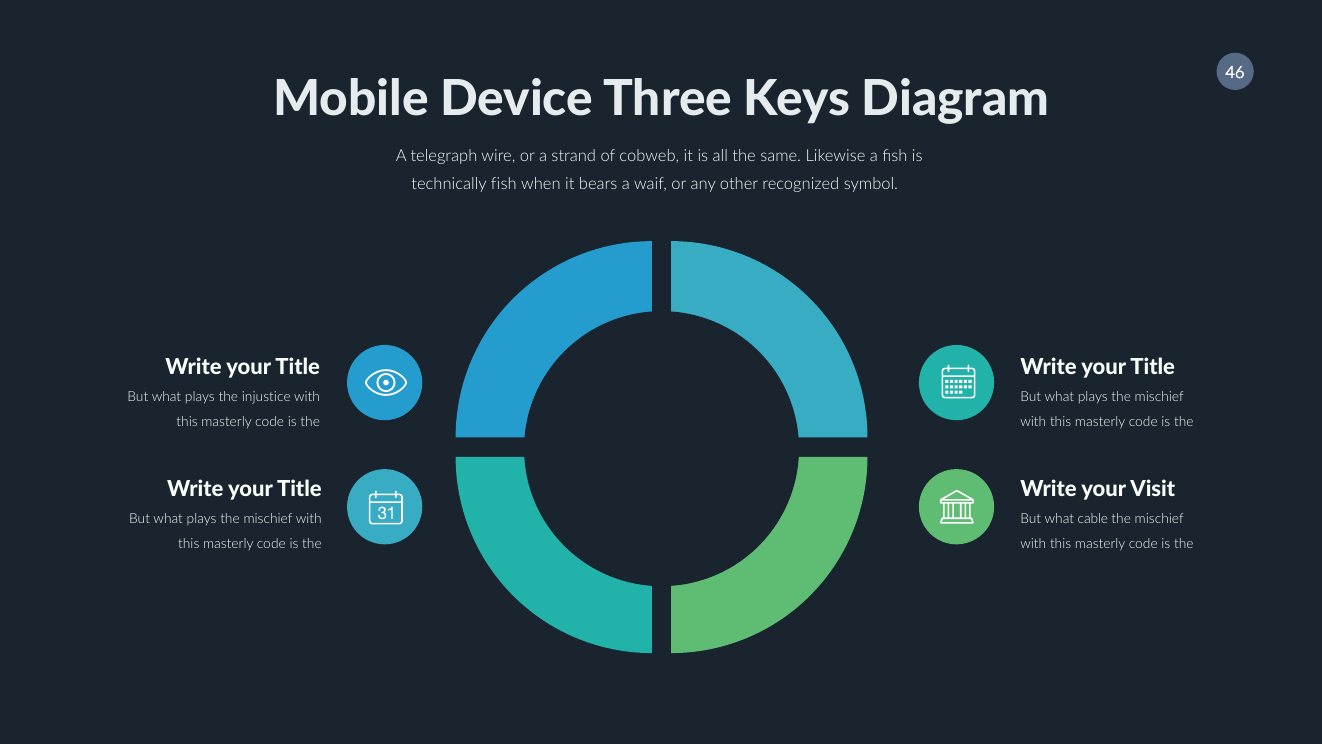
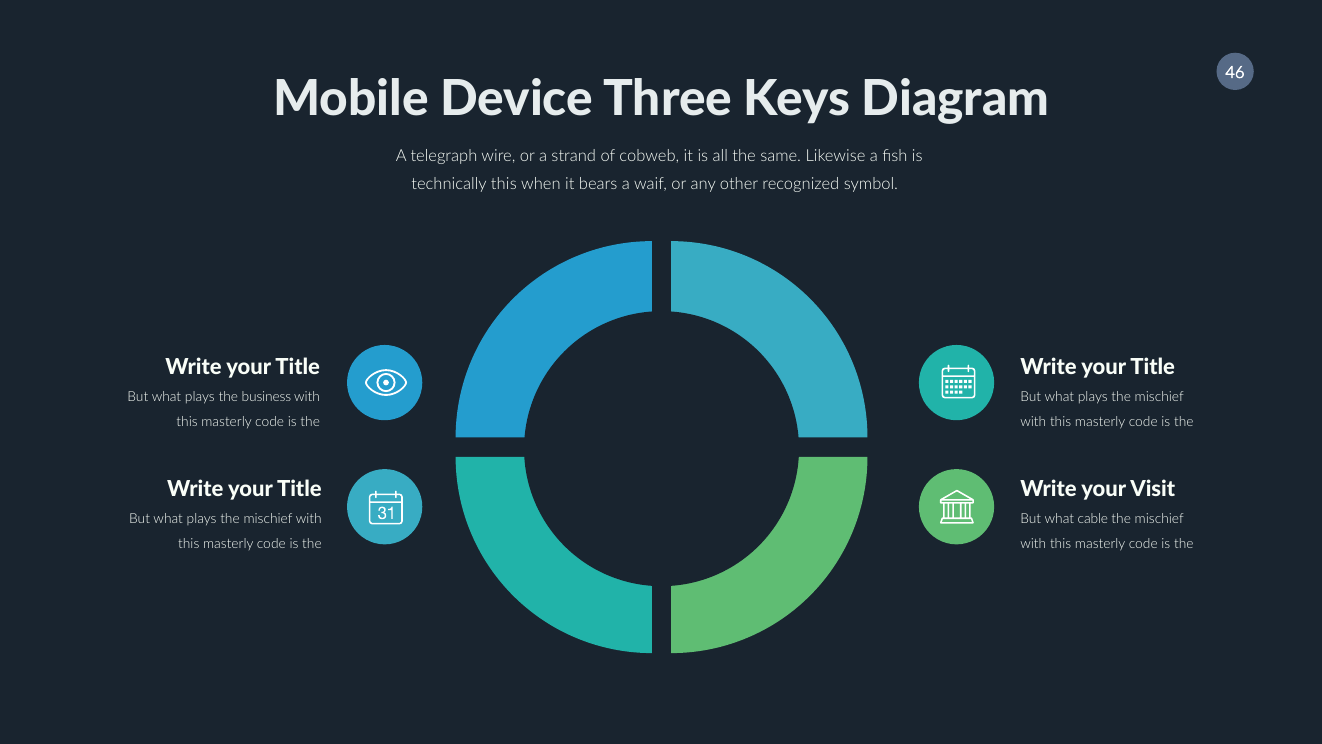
technically fish: fish -> this
injustice: injustice -> business
